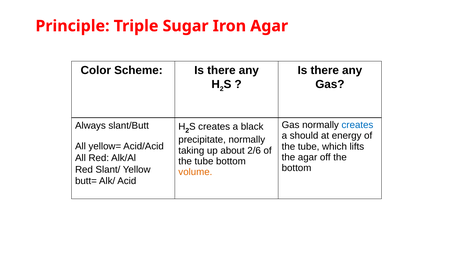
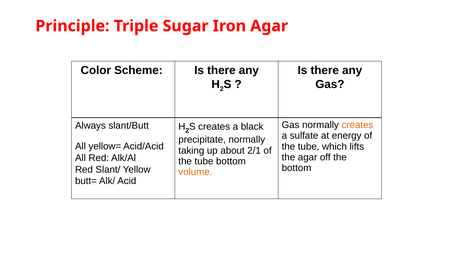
creates at (357, 125) colour: blue -> orange
should: should -> sulfate
2/6: 2/6 -> 2/1
